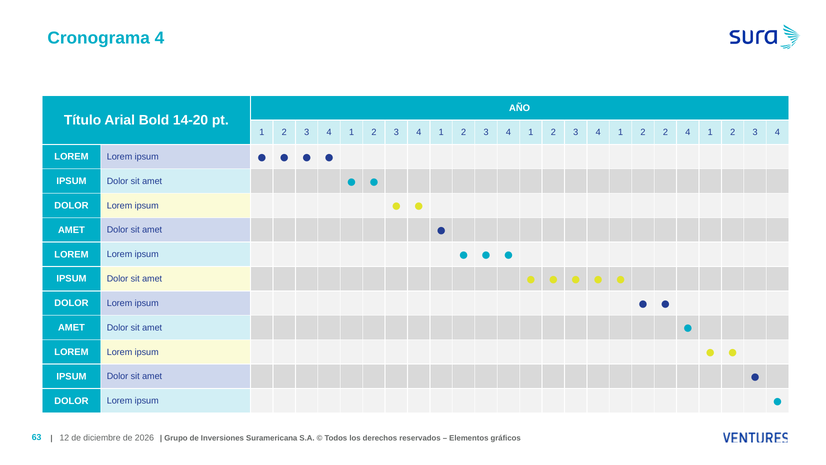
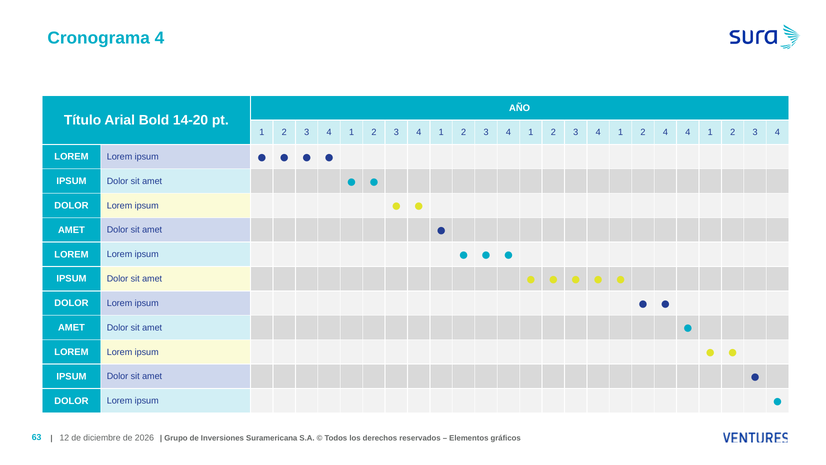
2 2: 2 -> 4
